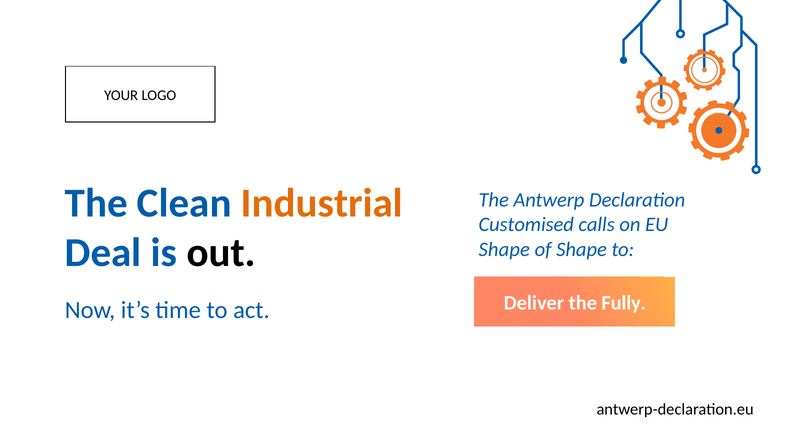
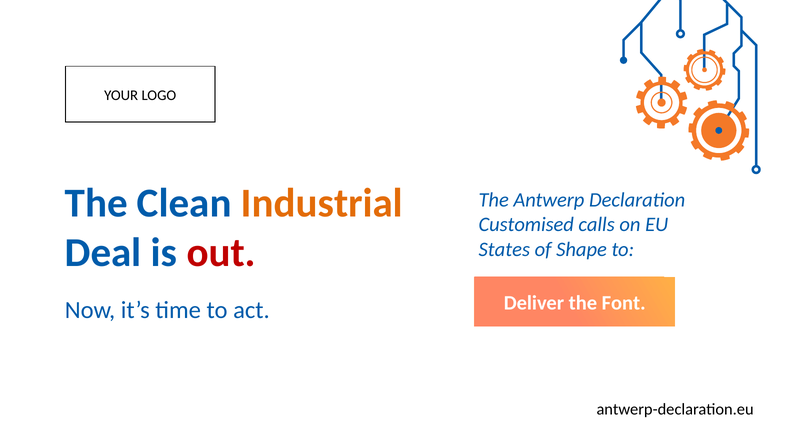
out colour: black -> red
Shape at (504, 249): Shape -> States
Fully: Fully -> Font
